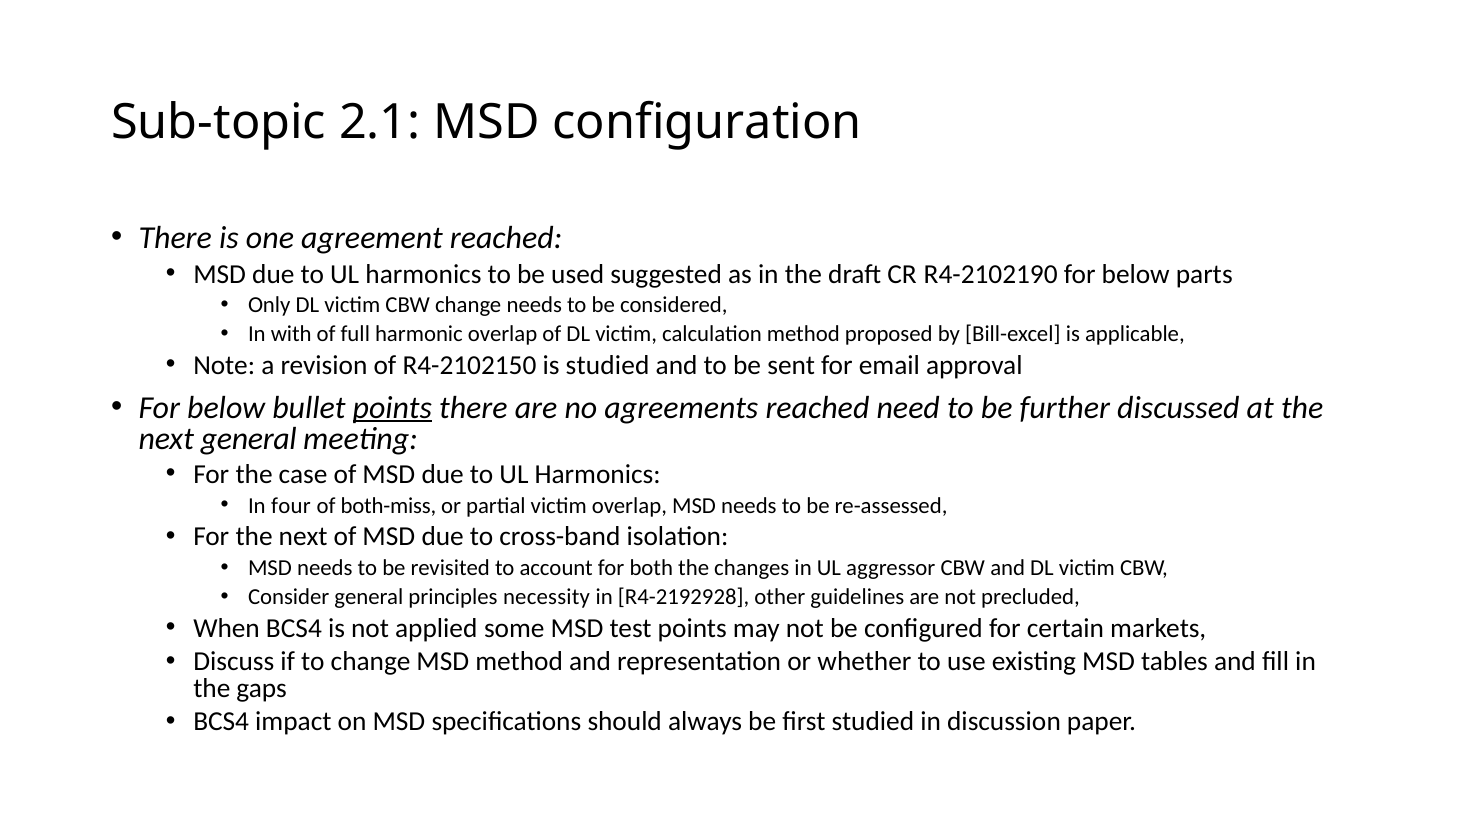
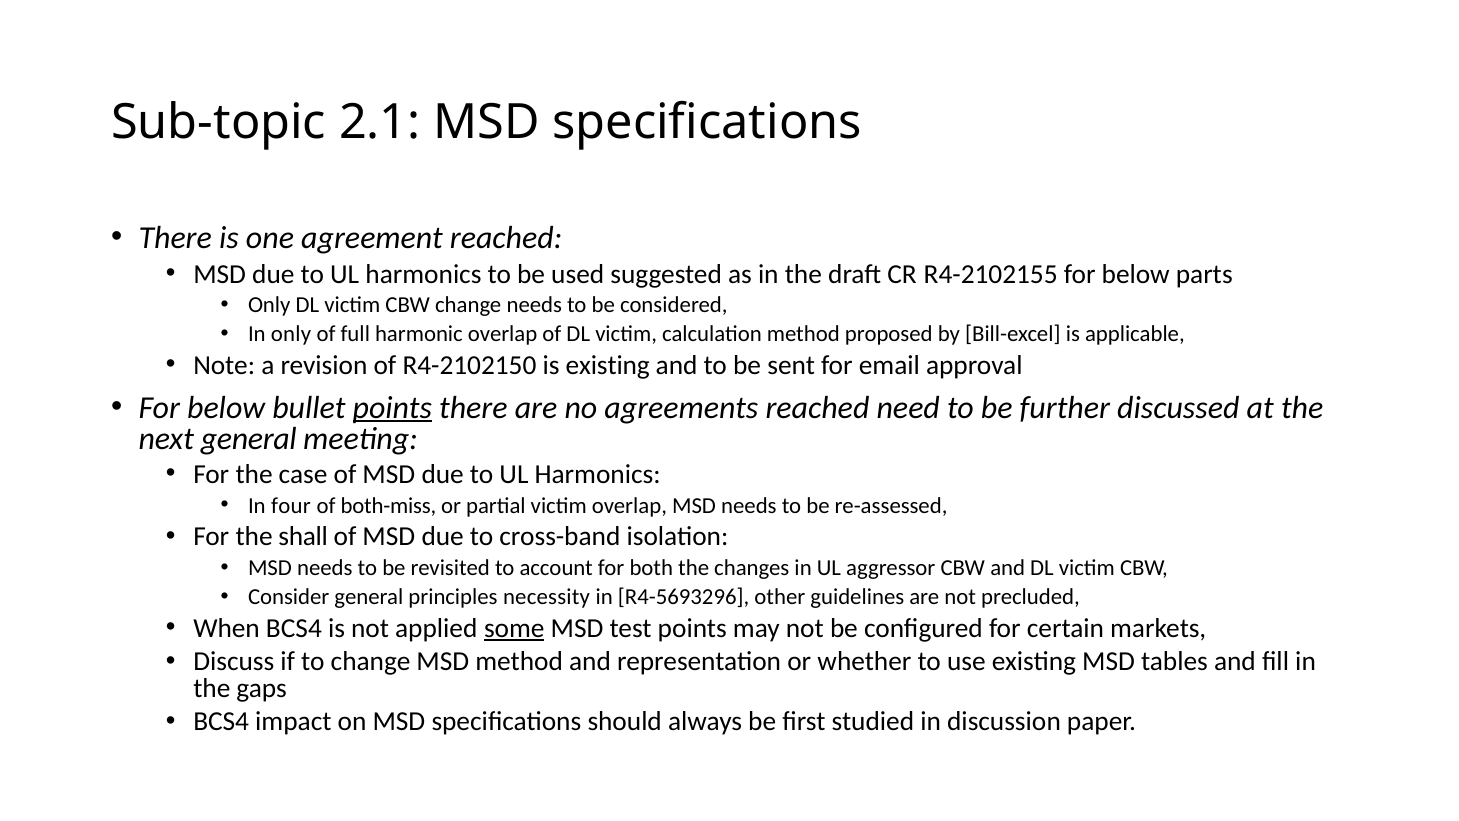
2.1 MSD configuration: configuration -> specifications
R4-2102190: R4-2102190 -> R4-2102155
In with: with -> only
is studied: studied -> existing
For the next: next -> shall
R4-2192928: R4-2192928 -> R4-5693296
some underline: none -> present
